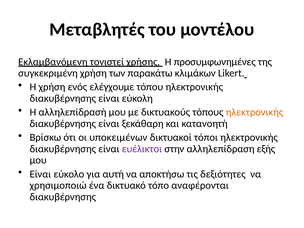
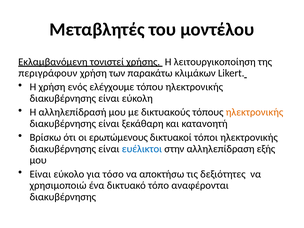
προσυμφωνημένες: προσυμφωνημένες -> λειτουργικοποίηση
συγκεκριμένη: συγκεκριμένη -> περιγράφουν
υποκειμένων: υποκειμένων -> ερωτώμενους
ευέλικτοι colour: purple -> blue
αυτή: αυτή -> τόσο
